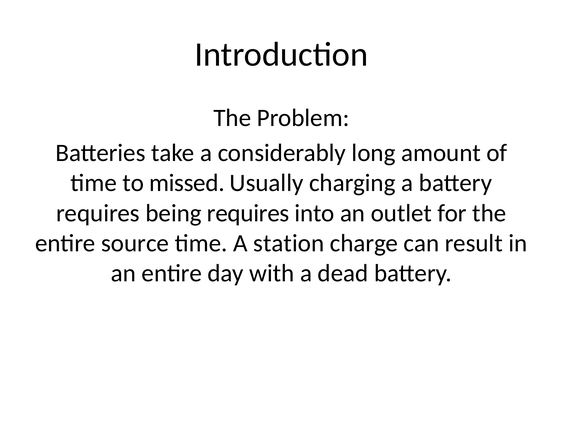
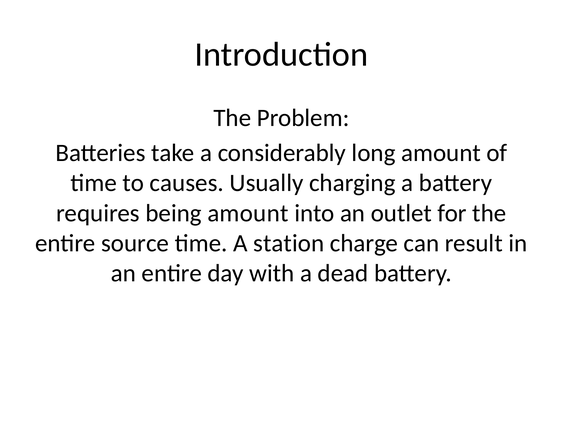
missed: missed -> causes
being requires: requires -> amount
